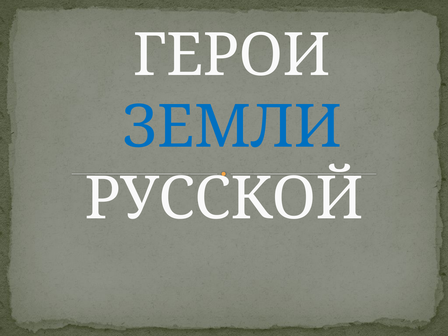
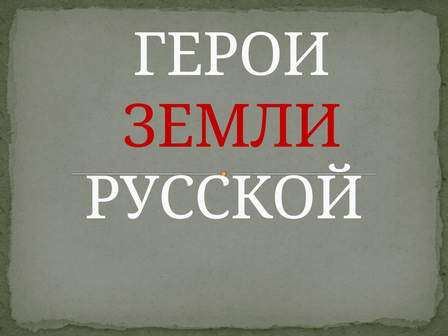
ЗЕМЛИ colour: blue -> red
